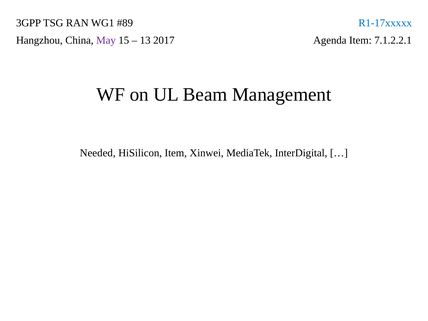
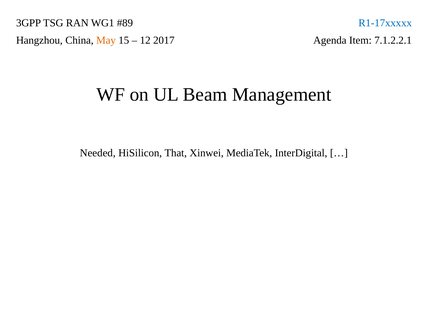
May colour: purple -> orange
13: 13 -> 12
HiSilicon Item: Item -> That
